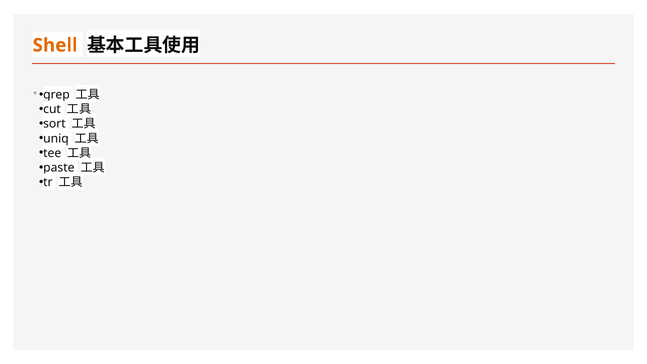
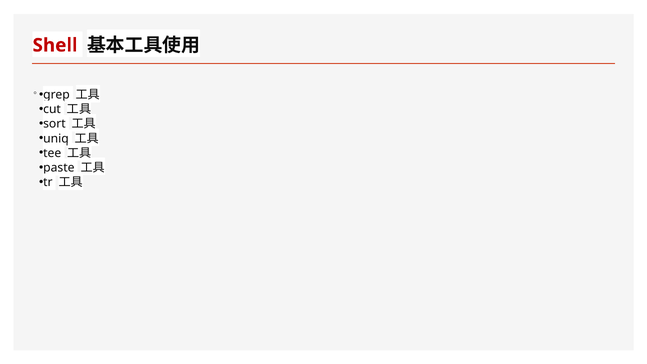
Shell colour: orange -> red
